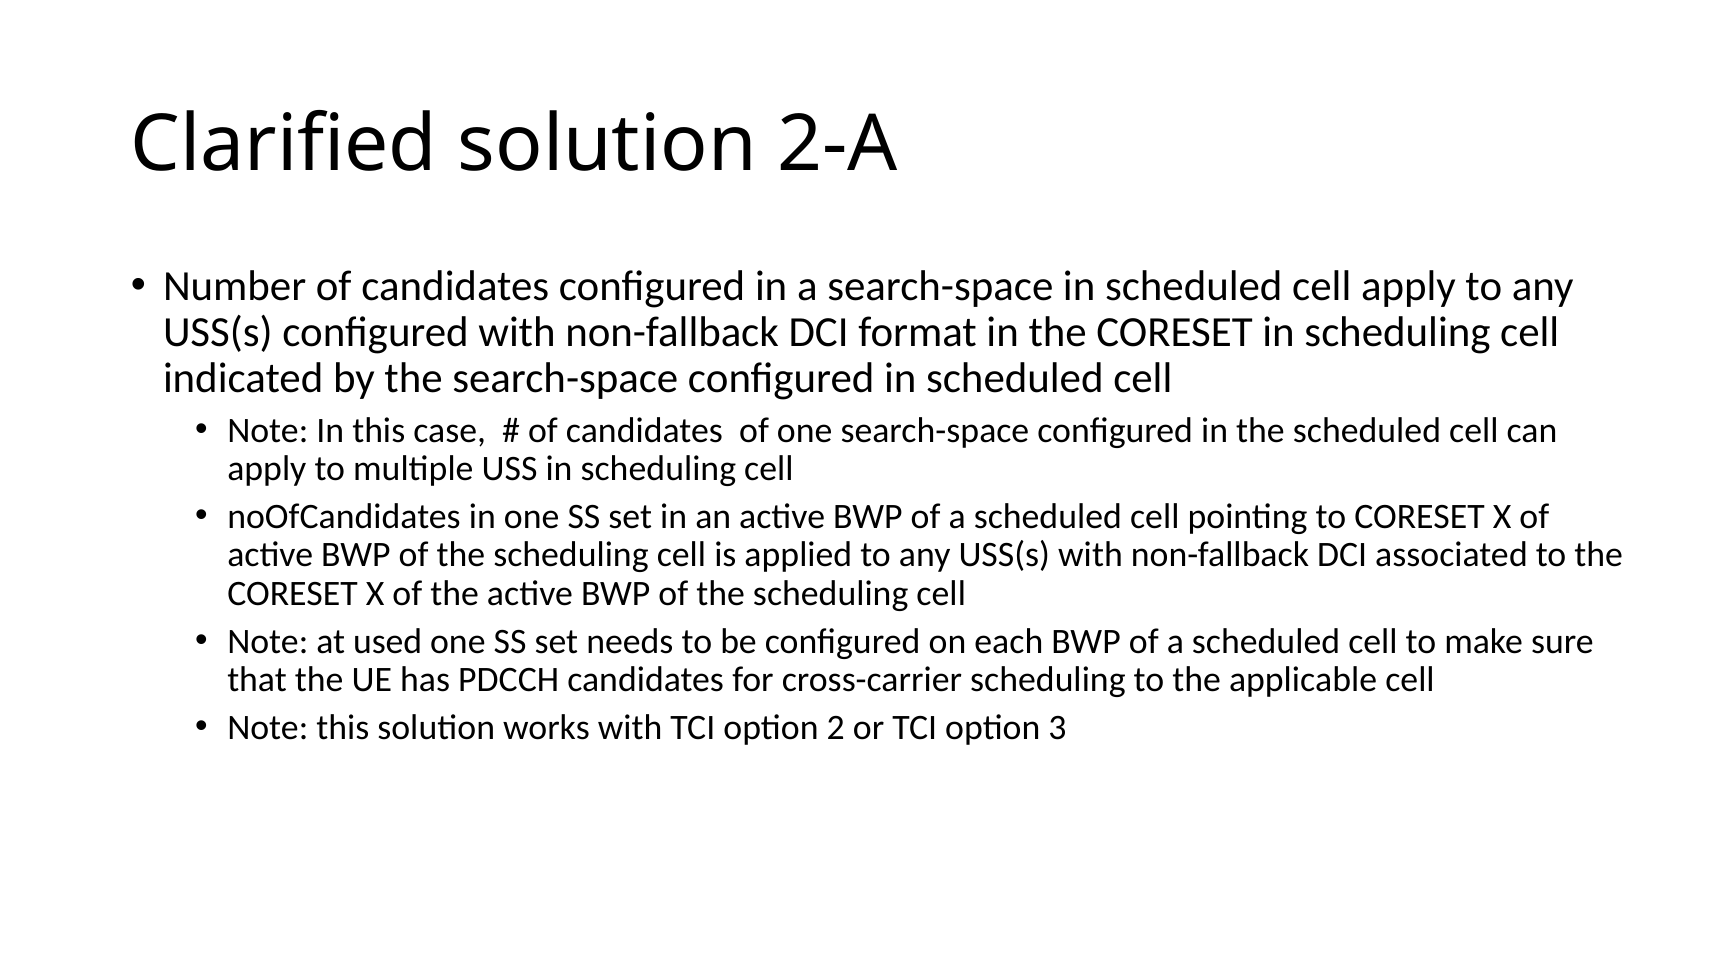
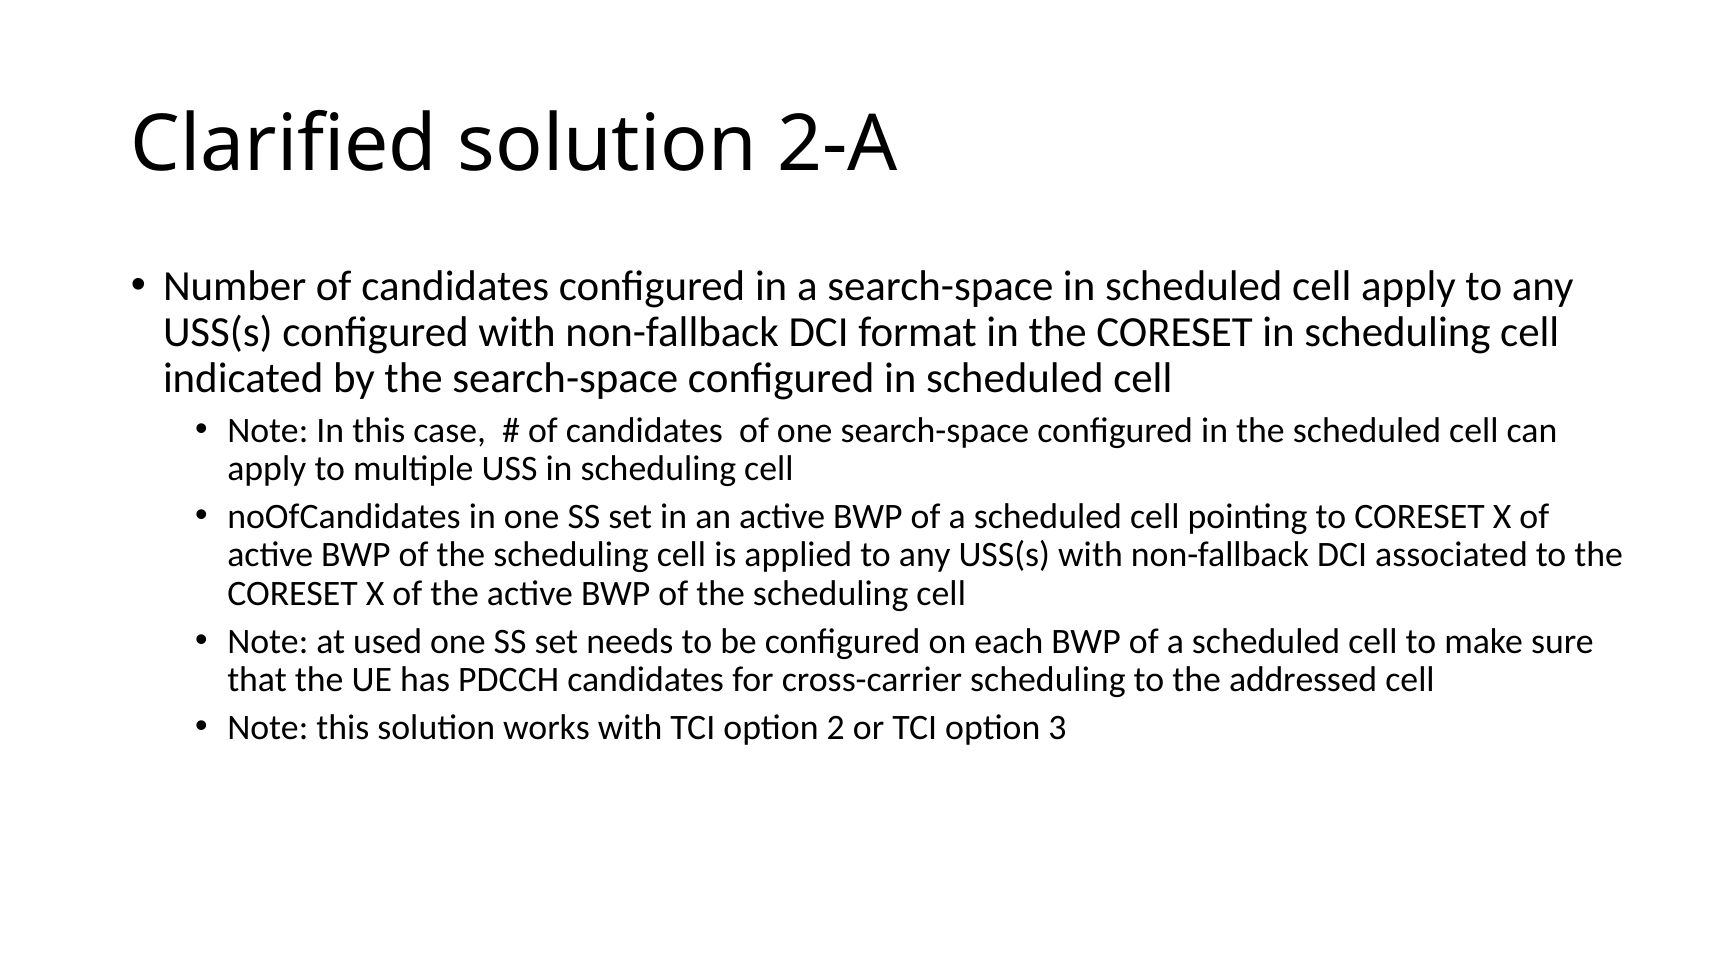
applicable: applicable -> addressed
